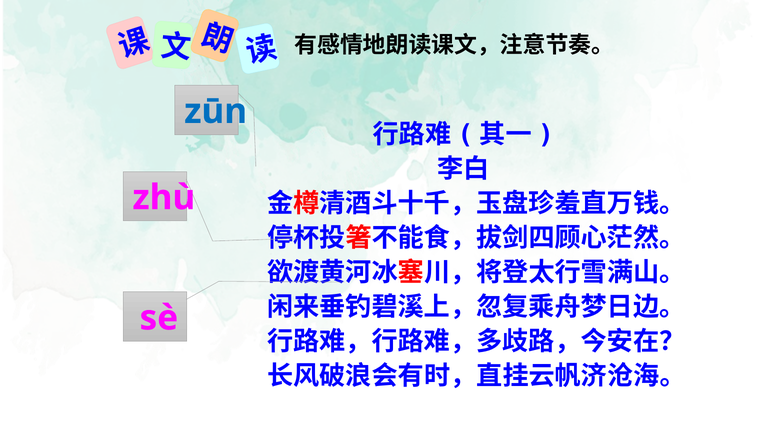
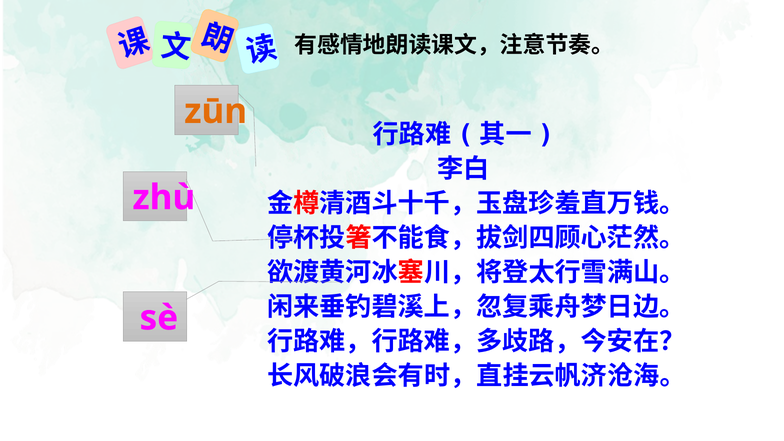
zūn colour: blue -> orange
